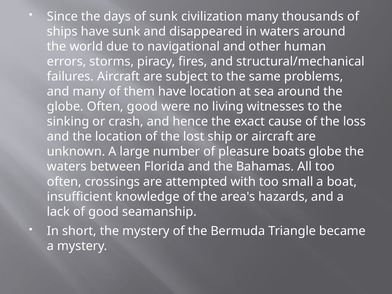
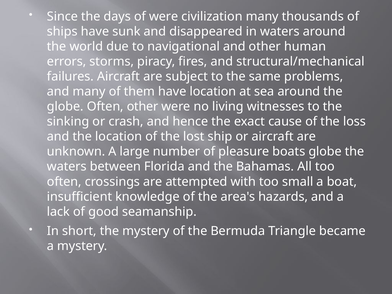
of sunk: sunk -> were
Often good: good -> other
